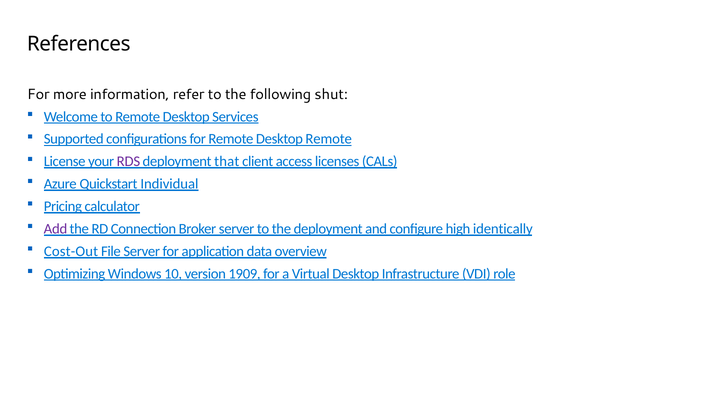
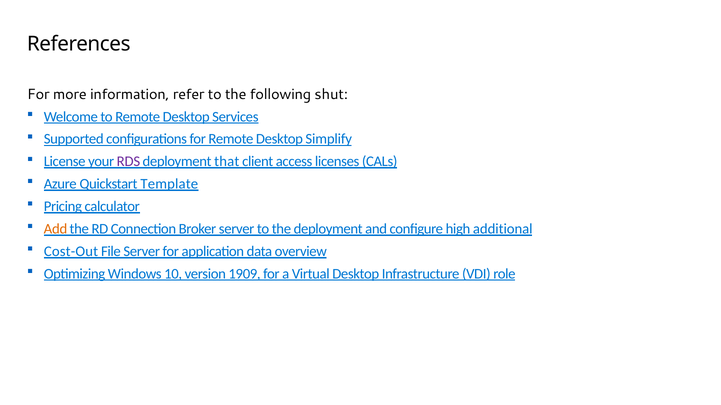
Desktop Remote: Remote -> Simplify
Individual: Individual -> Template
Add colour: purple -> orange
identically: identically -> additional
